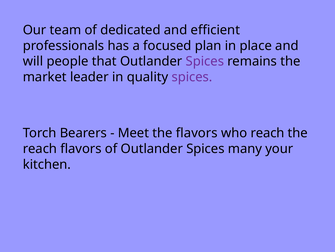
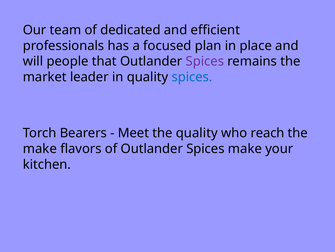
spices at (192, 77) colour: purple -> blue
the flavors: flavors -> quality
reach at (40, 148): reach -> make
Spices many: many -> make
